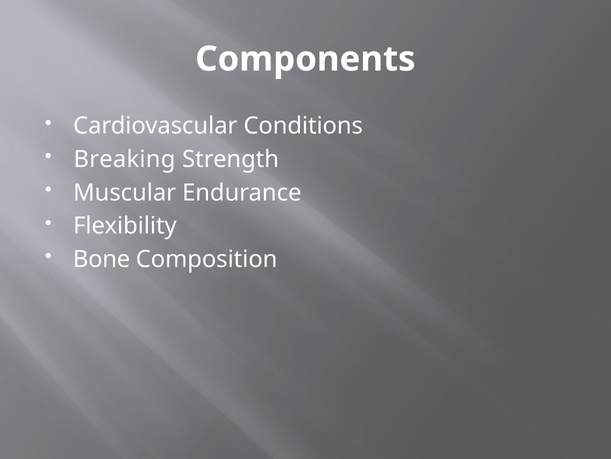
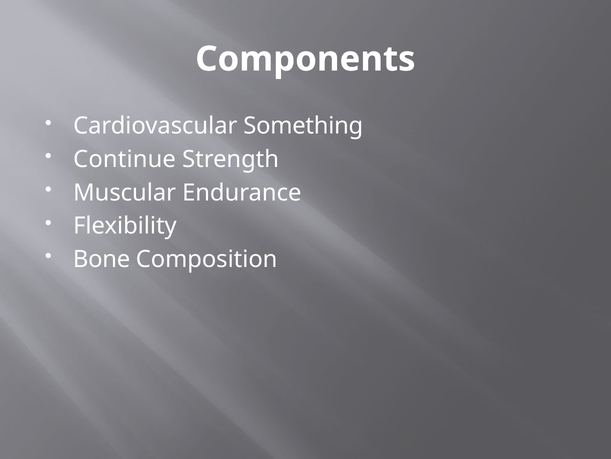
Conditions: Conditions -> Something
Breaking: Breaking -> Continue
